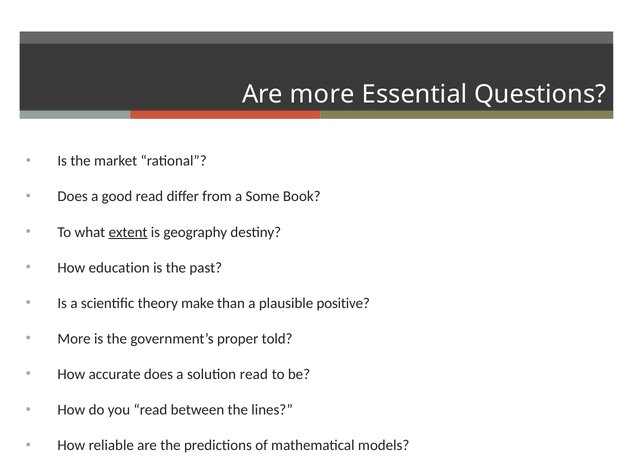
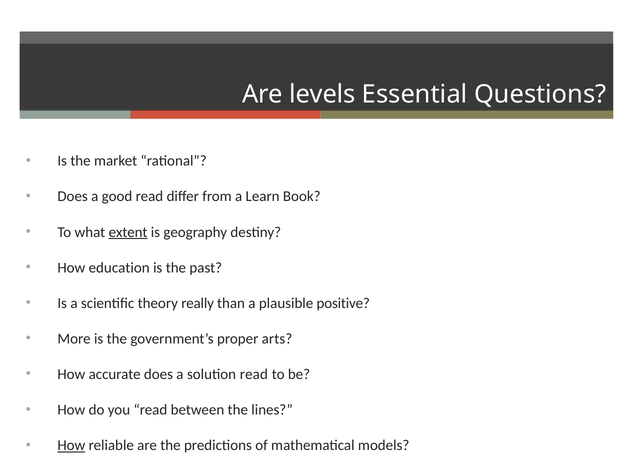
Are more: more -> levels
Some: Some -> Learn
make: make -> really
told: told -> arts
How at (71, 445) underline: none -> present
